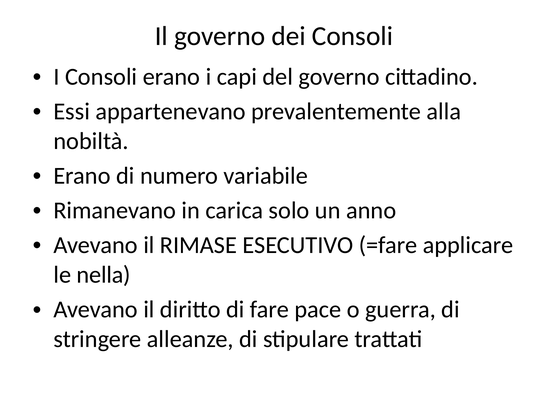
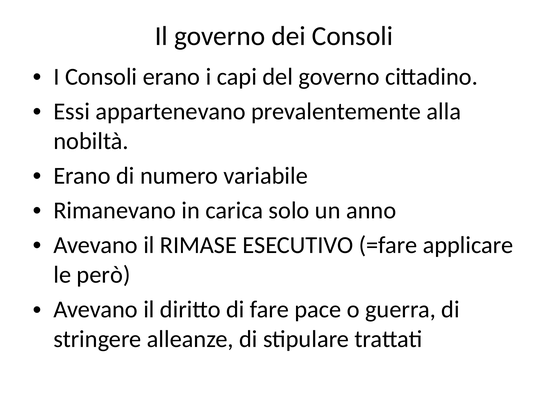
nella: nella -> però
